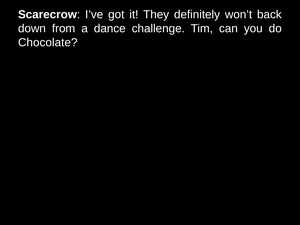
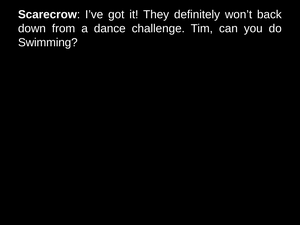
Chocolate: Chocolate -> Swimming
